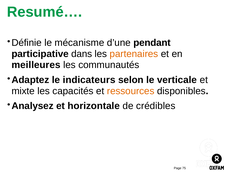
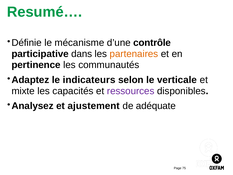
pendant: pendant -> contrôle
meilleures: meilleures -> pertinence
ressources colour: orange -> purple
horizontale: horizontale -> ajustement
crédibles: crédibles -> adéquate
